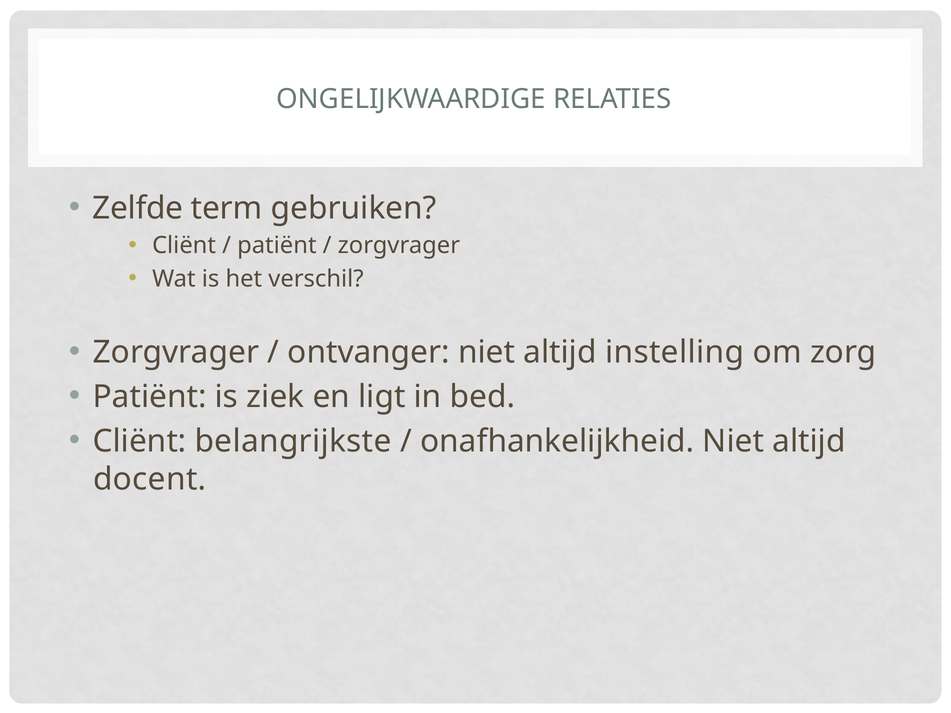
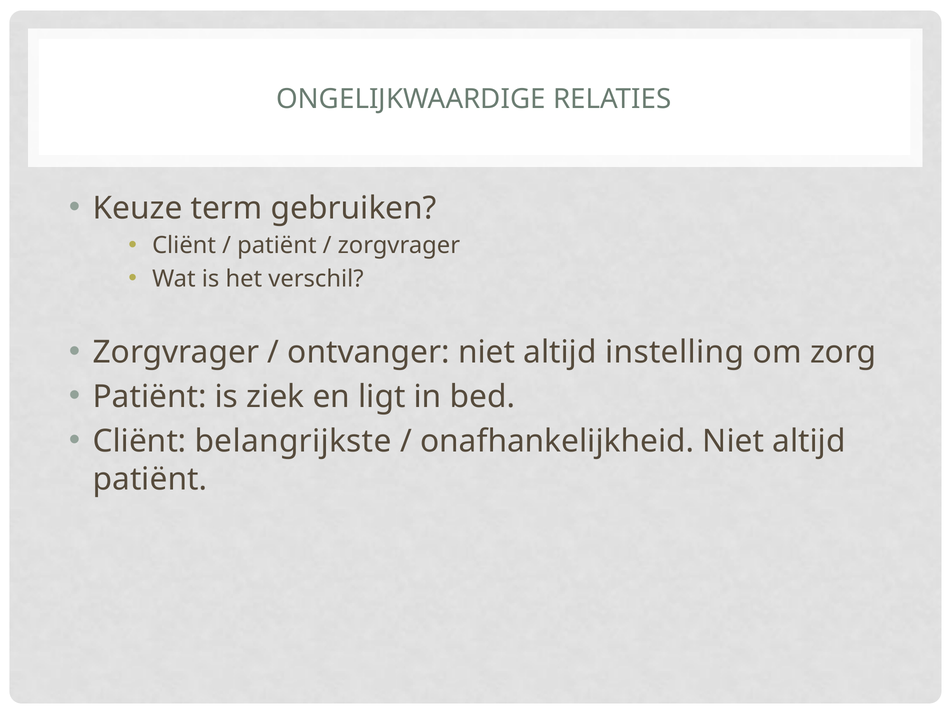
Zelfde: Zelfde -> Keuze
docent at (150, 479): docent -> patiënt
